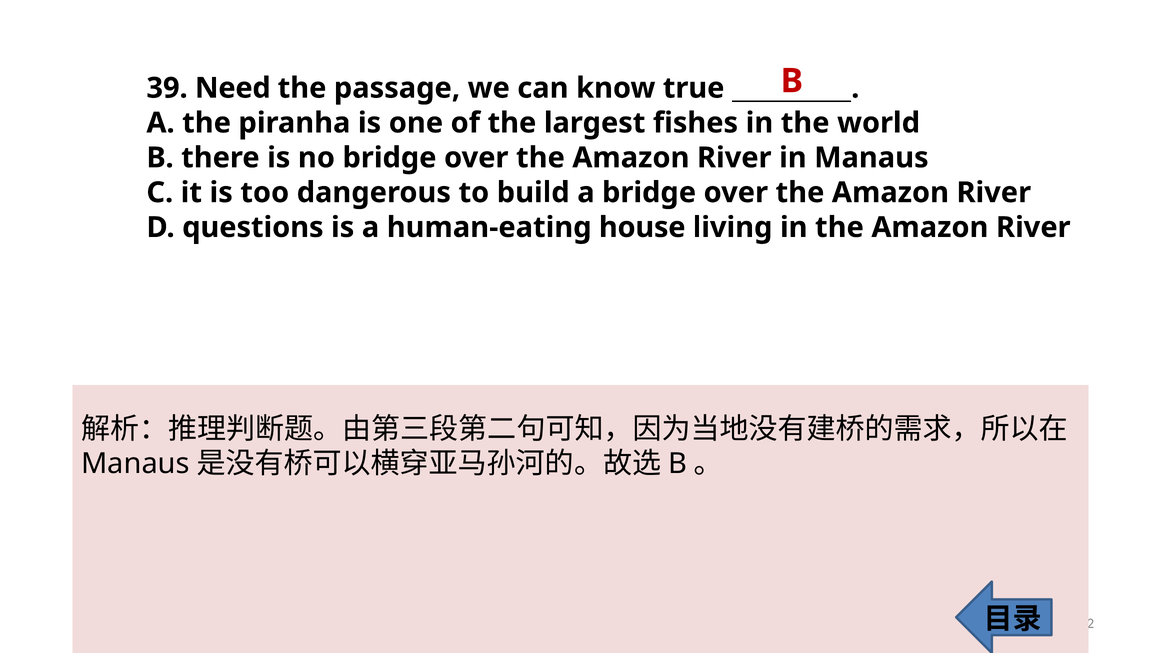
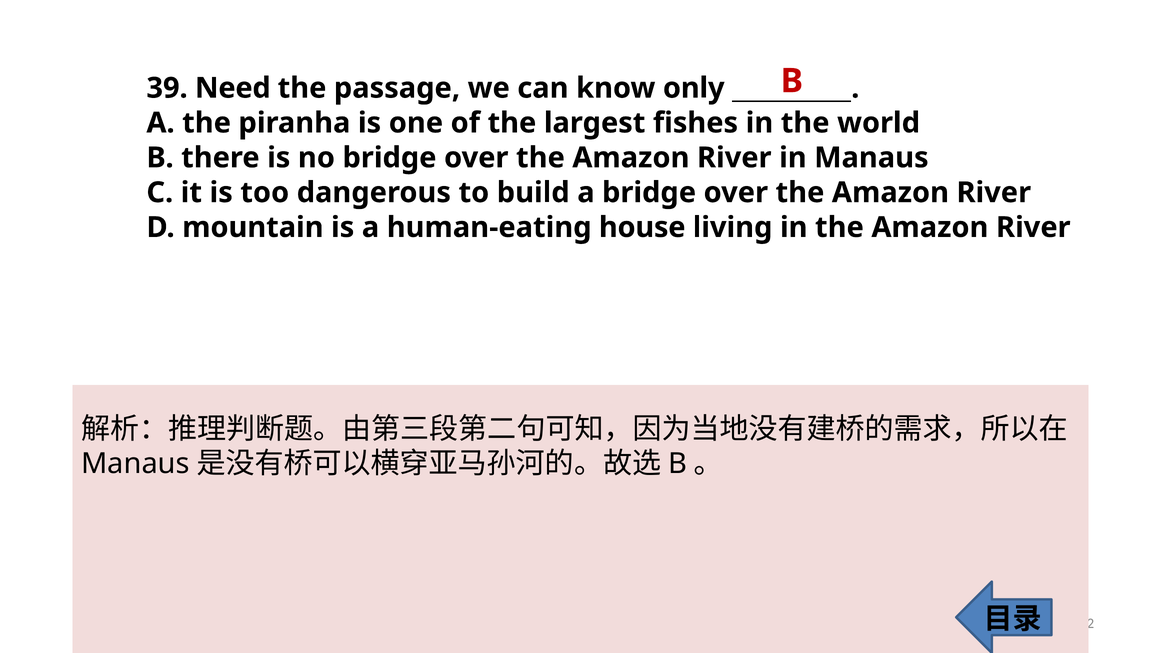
true: true -> only
questions: questions -> mountain
